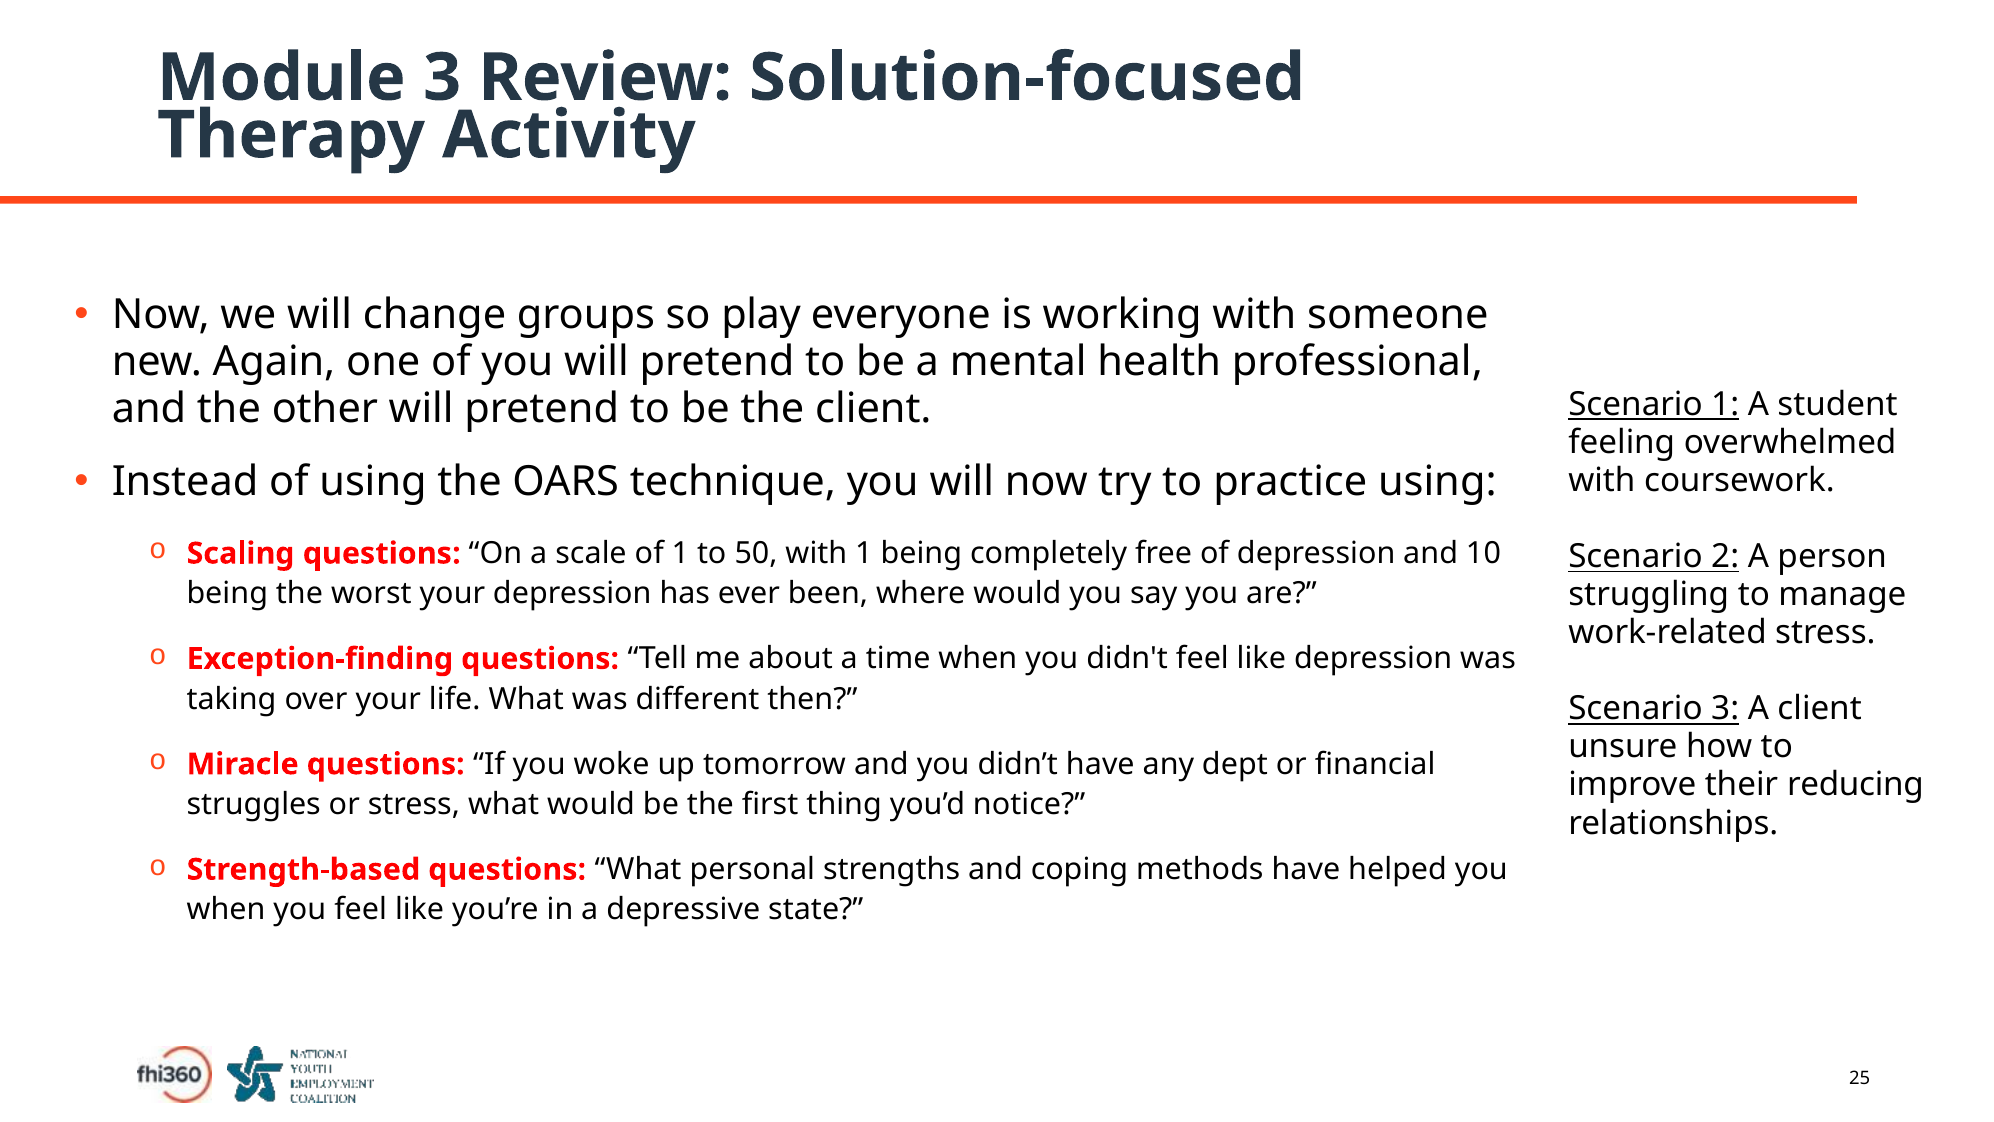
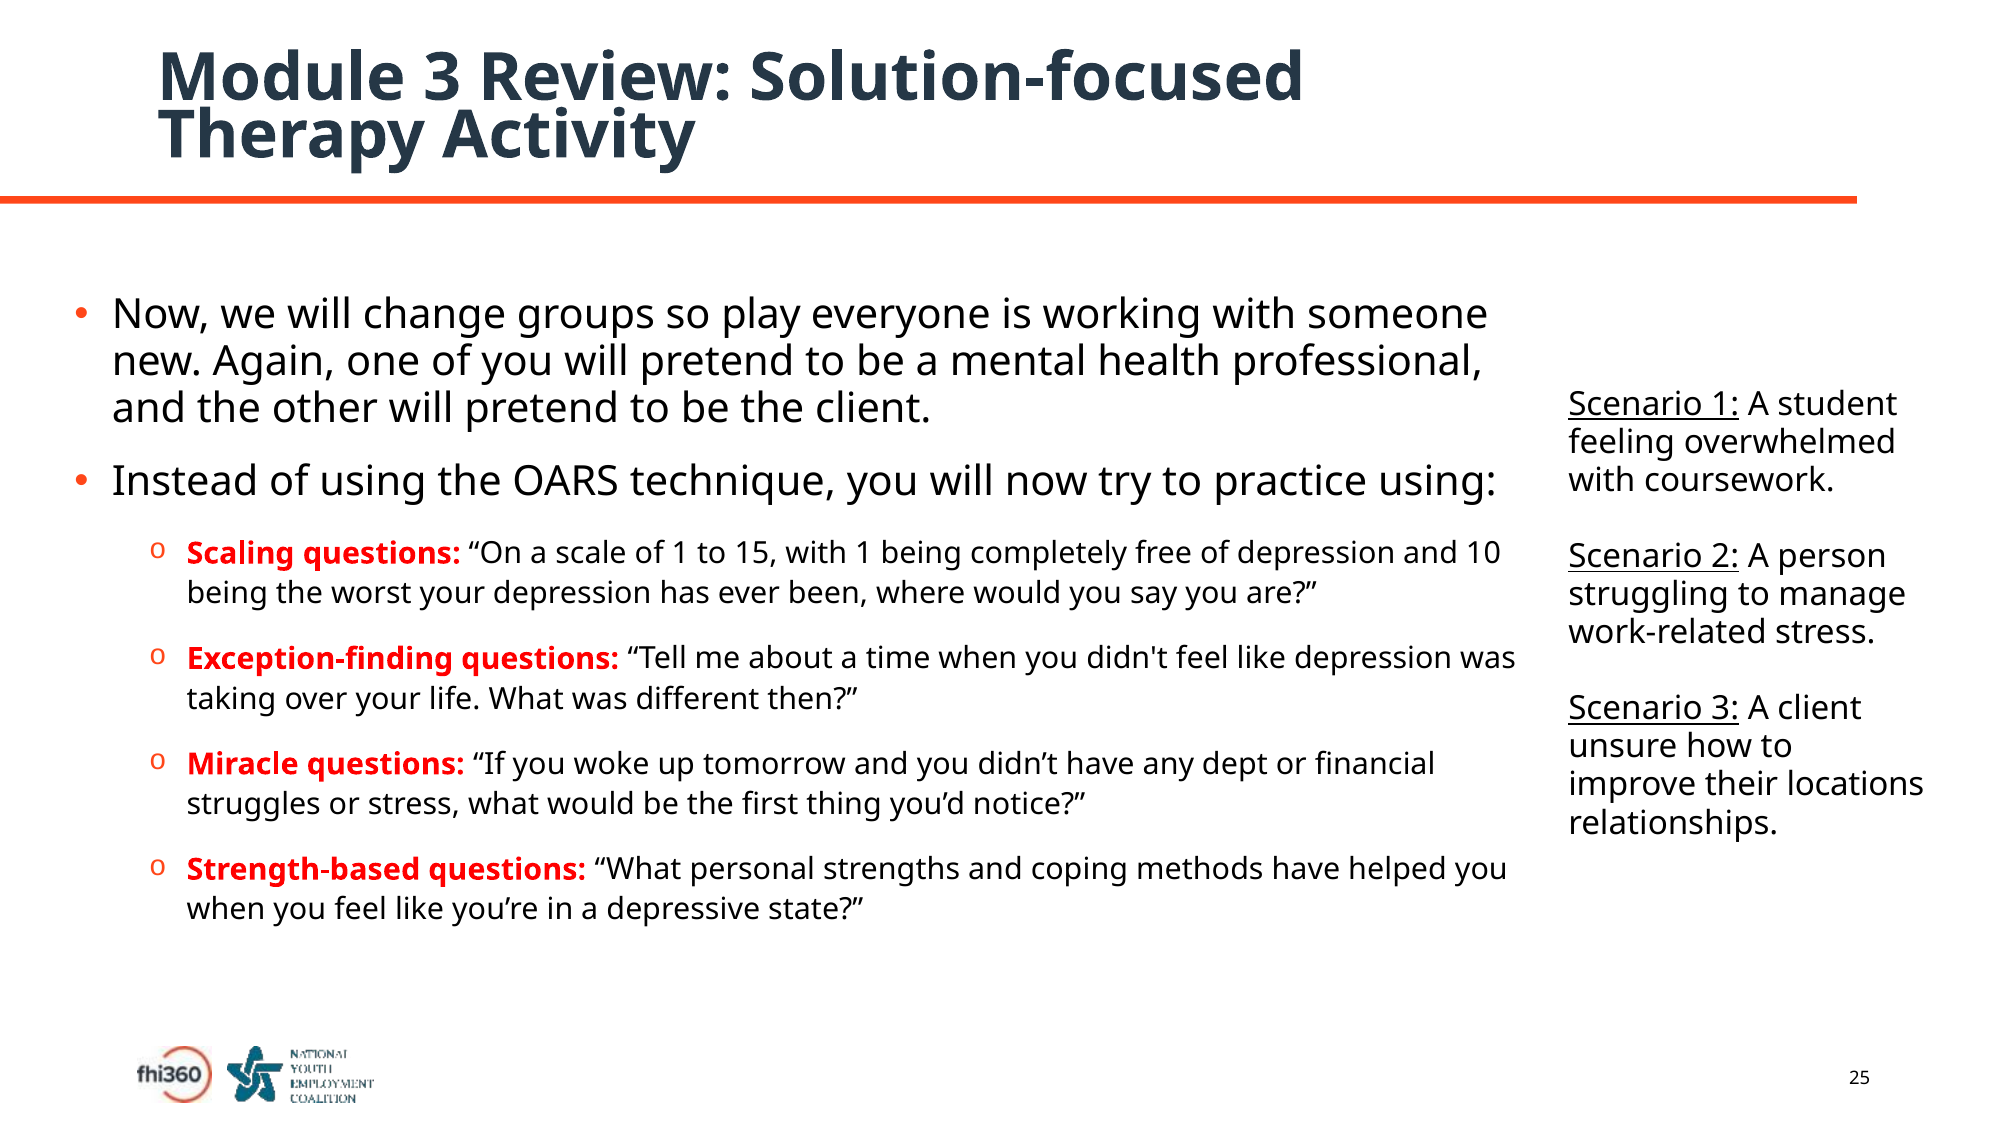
50: 50 -> 15
reducing: reducing -> locations
